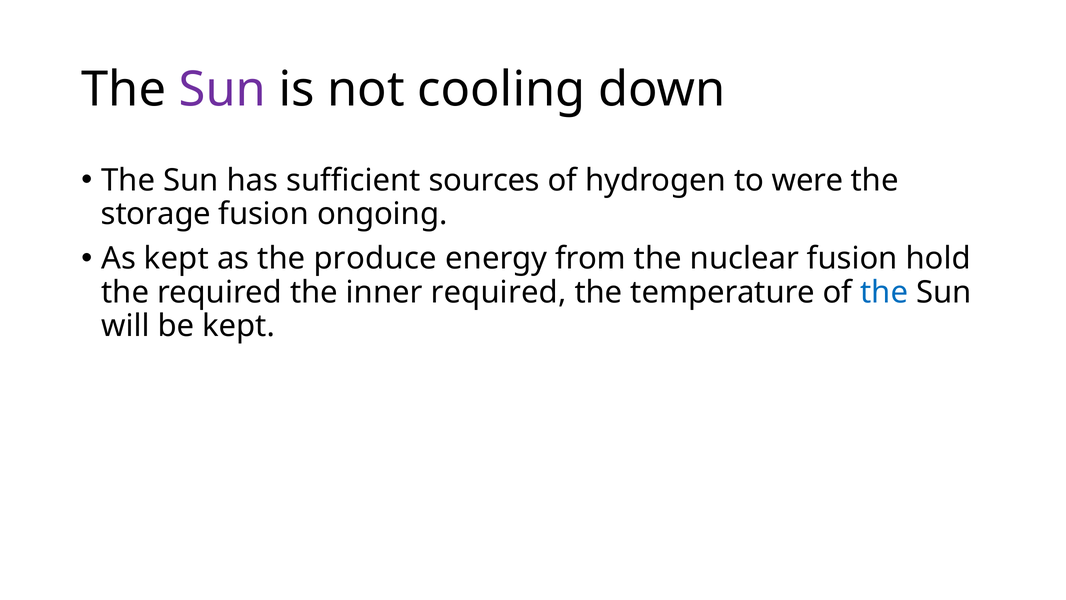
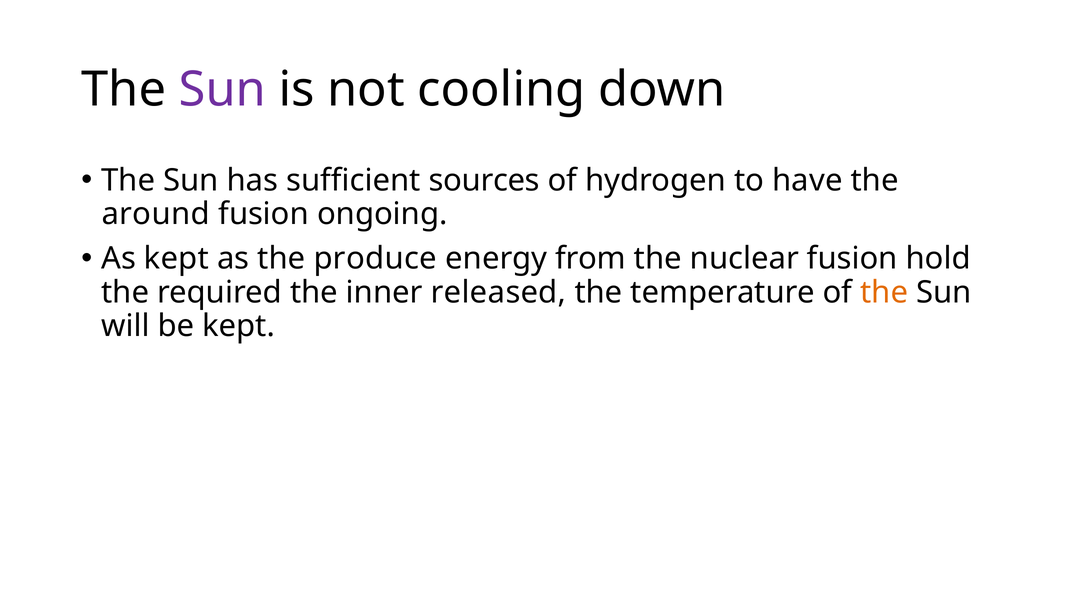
were: were -> have
storage: storage -> around
inner required: required -> released
the at (884, 292) colour: blue -> orange
